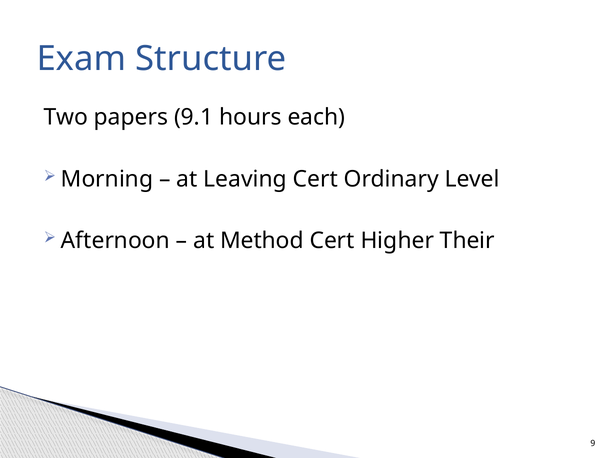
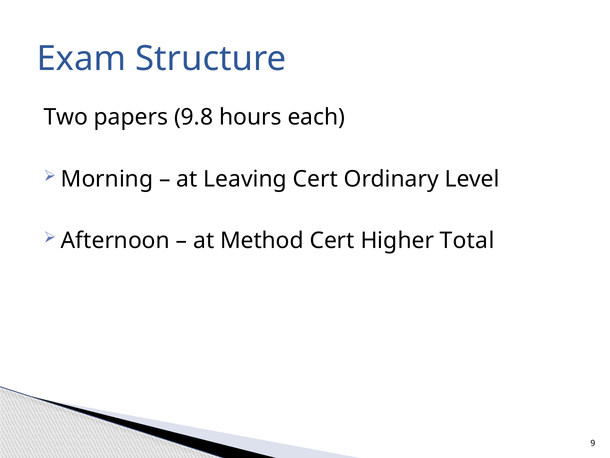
9.1: 9.1 -> 9.8
Their: Their -> Total
